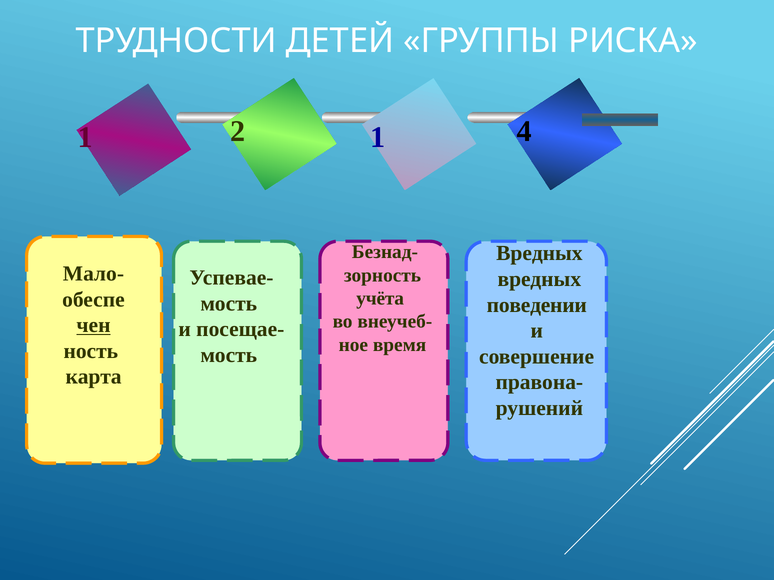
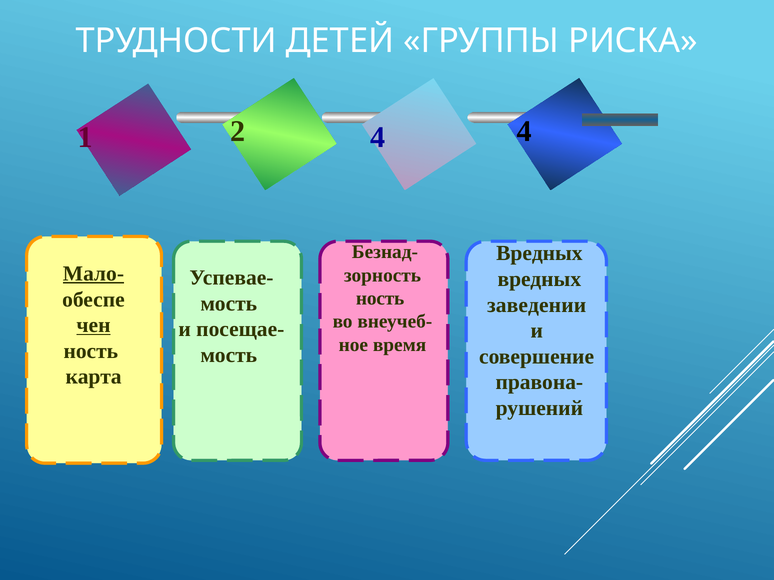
2 1: 1 -> 4
Мало- underline: none -> present
учёта at (380, 299): учёта -> ность
поведении: поведении -> заведении
